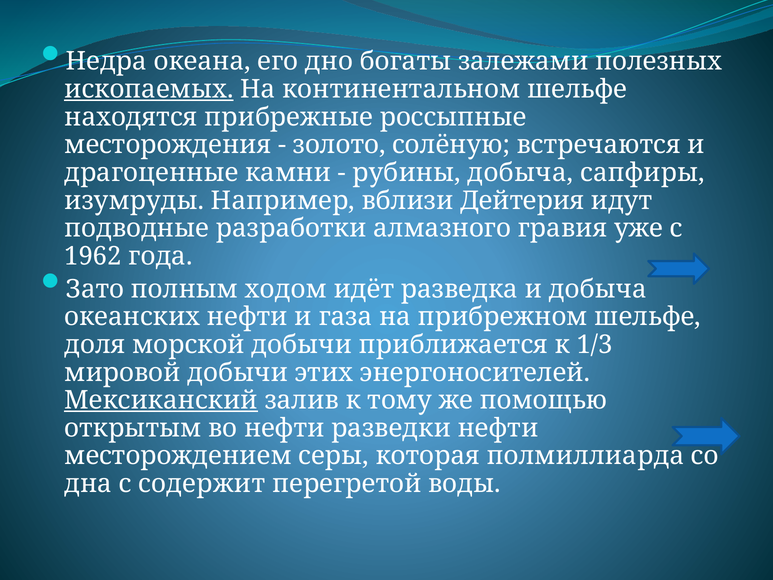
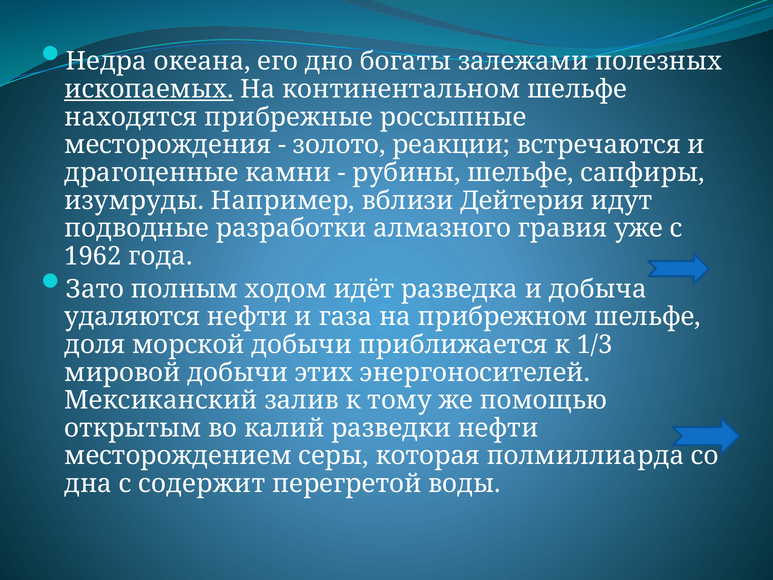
солёную: солёную -> реакции
рубины добыча: добыча -> шельфе
океанских: океанских -> удаляются
Мексиканский underline: present -> none
во нефти: нефти -> калий
